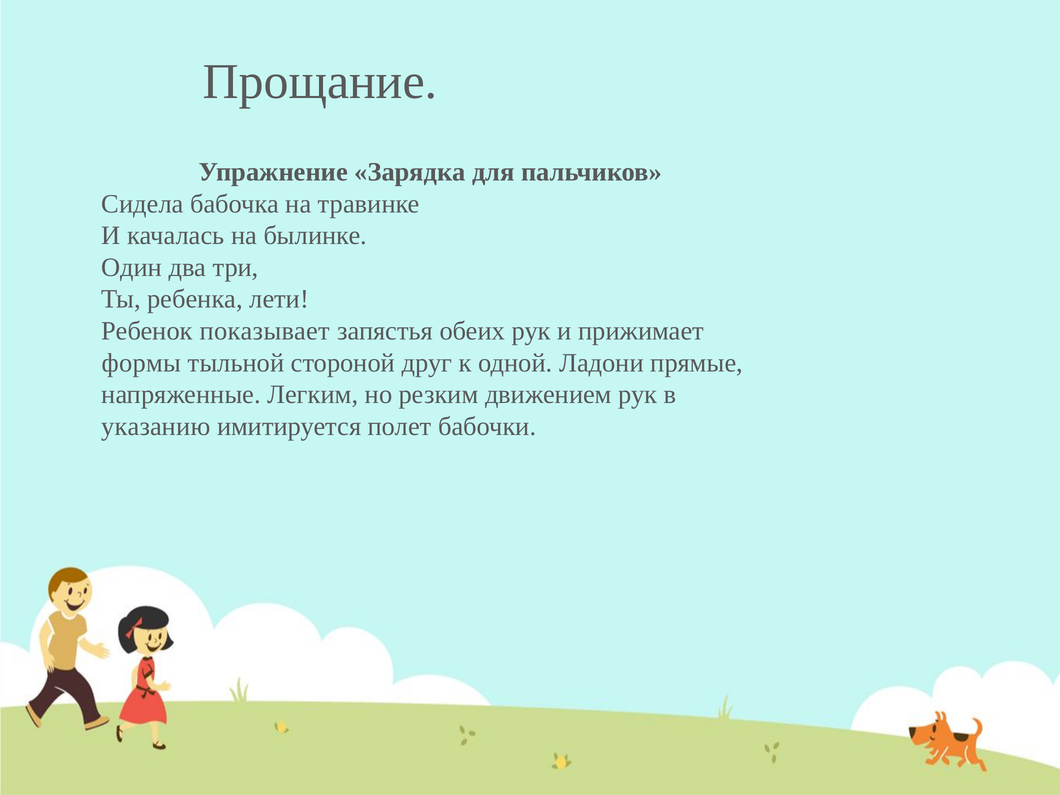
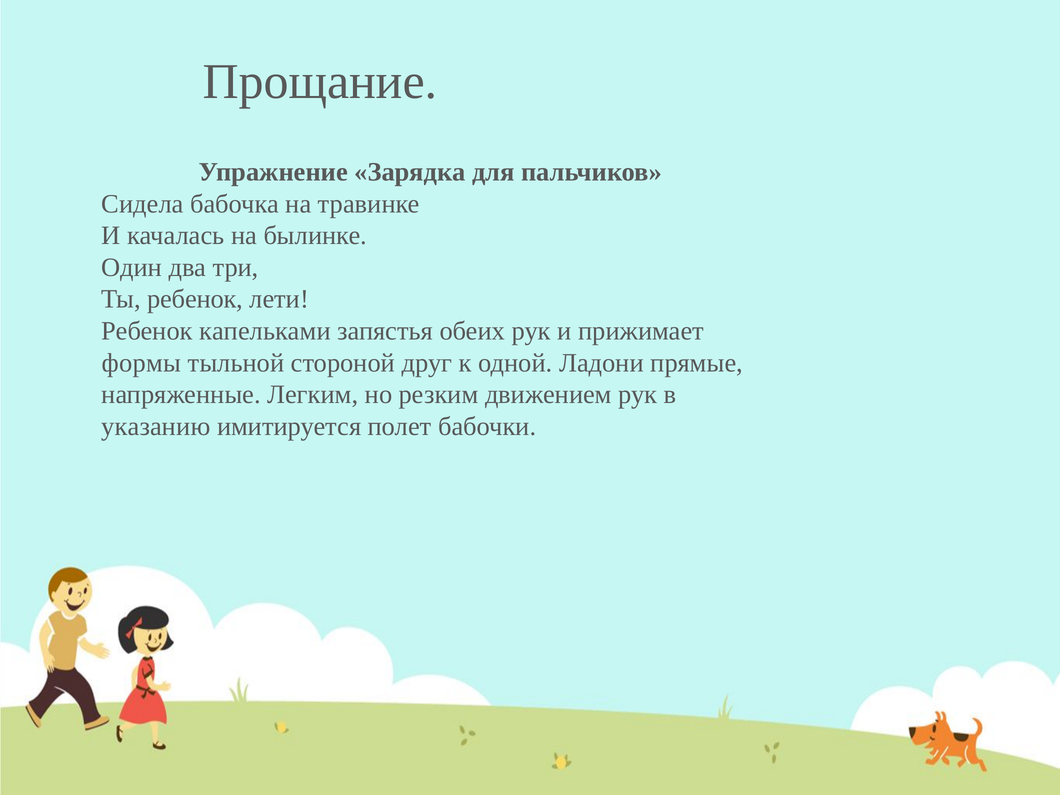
Ты ребенка: ребенка -> ребенок
показывает: показывает -> капельками
